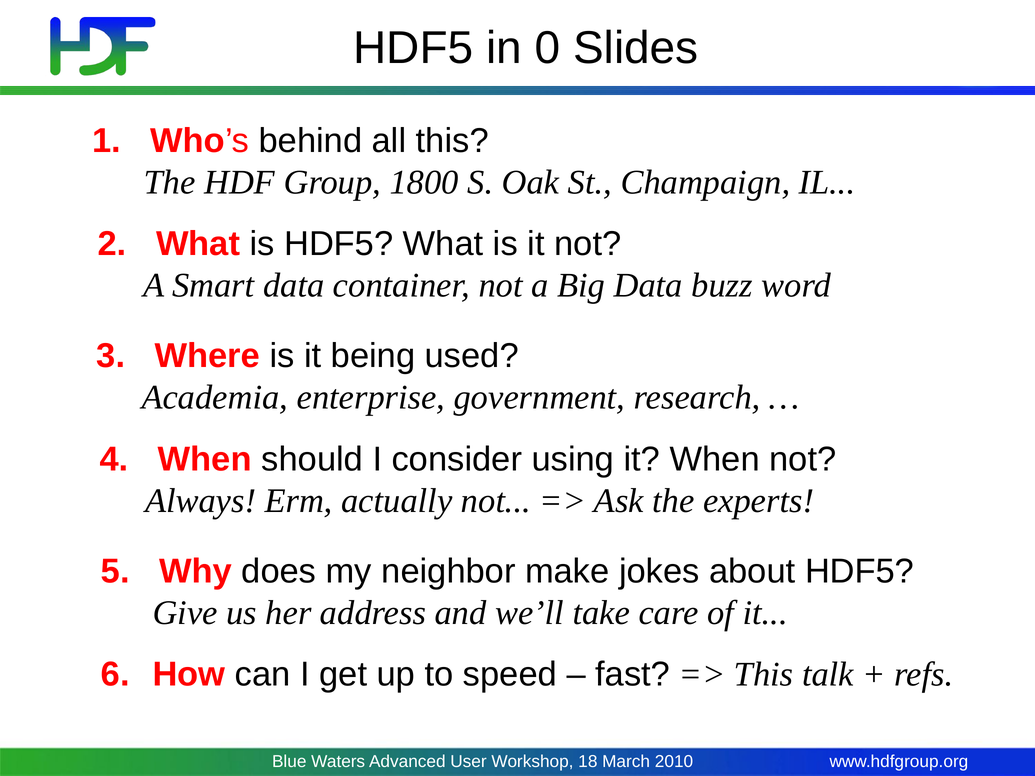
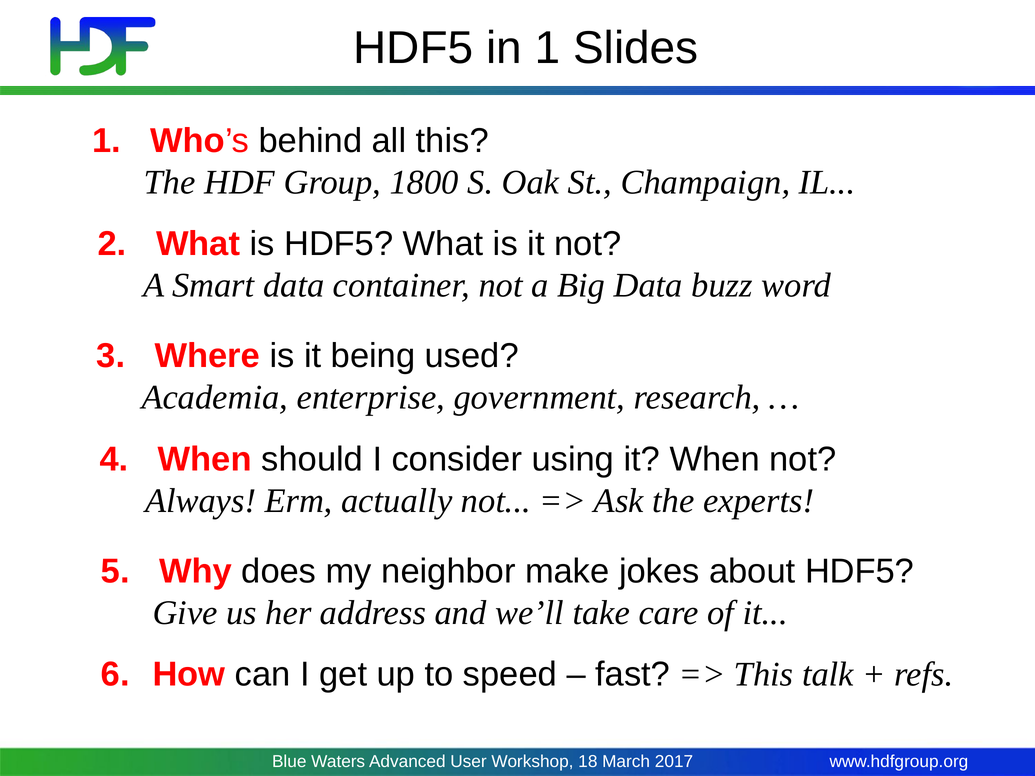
in 0: 0 -> 1
2010: 2010 -> 2017
